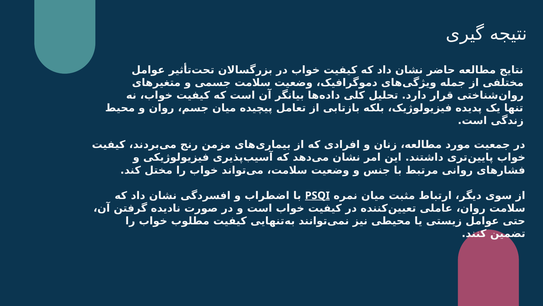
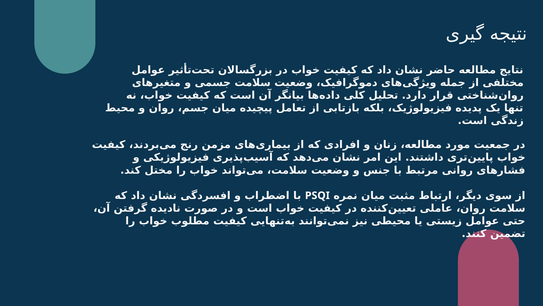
PSQI underline: present -> none
